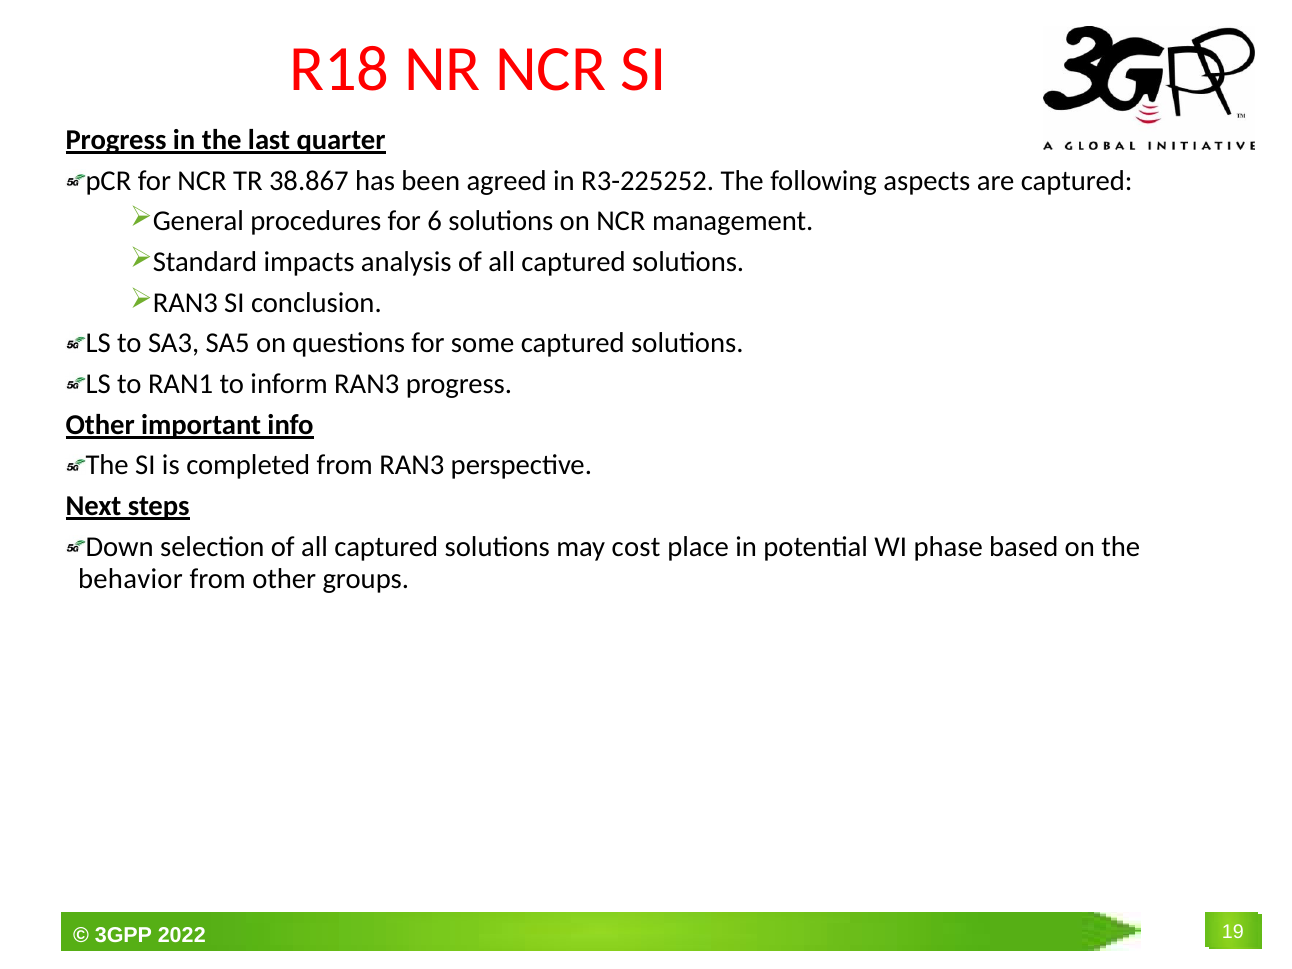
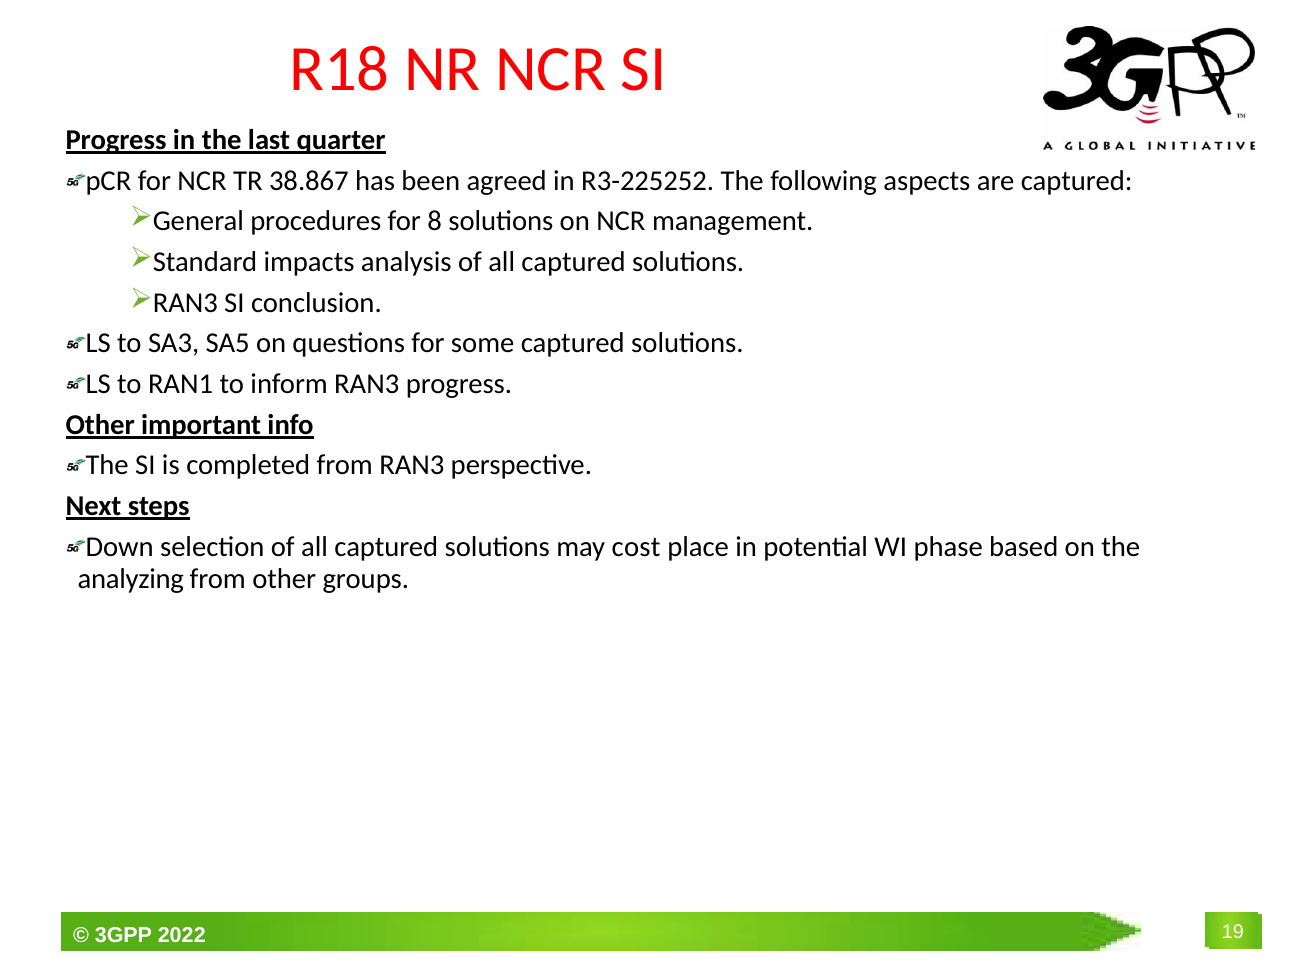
6: 6 -> 8
behavior: behavior -> analyzing
